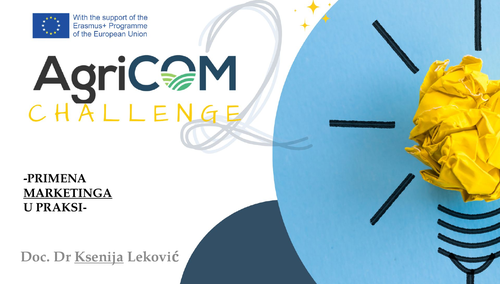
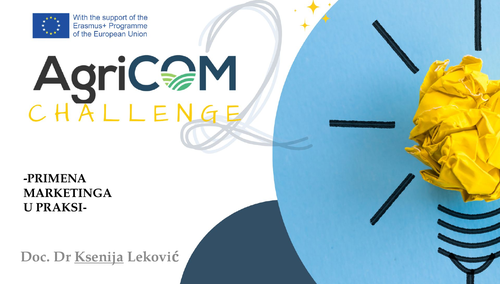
MARKETINGA underline: present -> none
